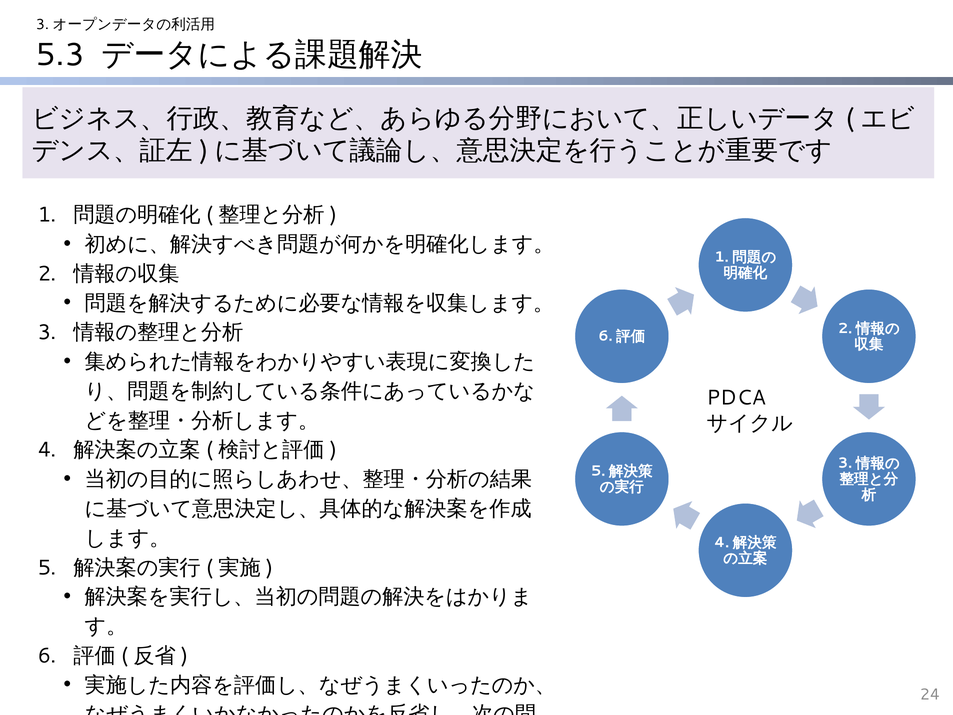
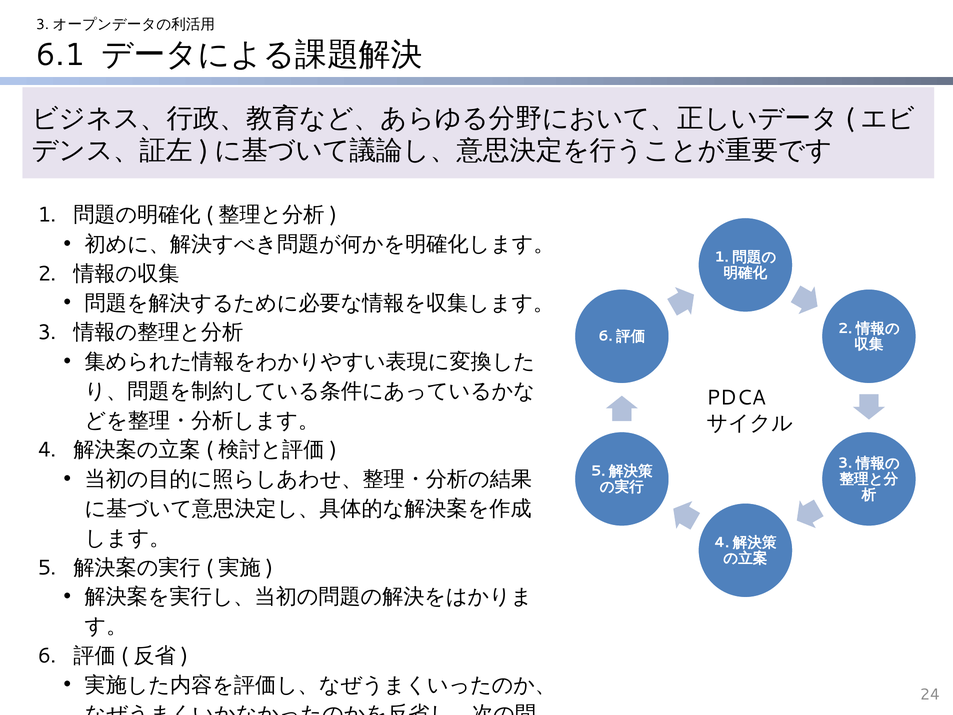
5.3: 5.3 -> 6.1
